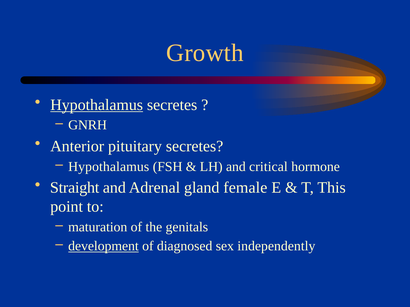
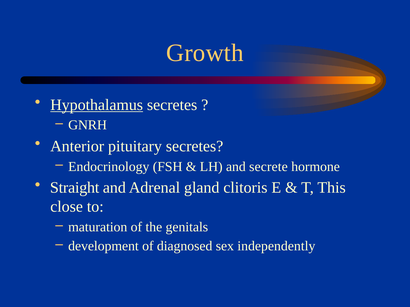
Hypothalamus at (109, 167): Hypothalamus -> Endocrinology
critical: critical -> secrete
female: female -> clitoris
point: point -> close
development underline: present -> none
